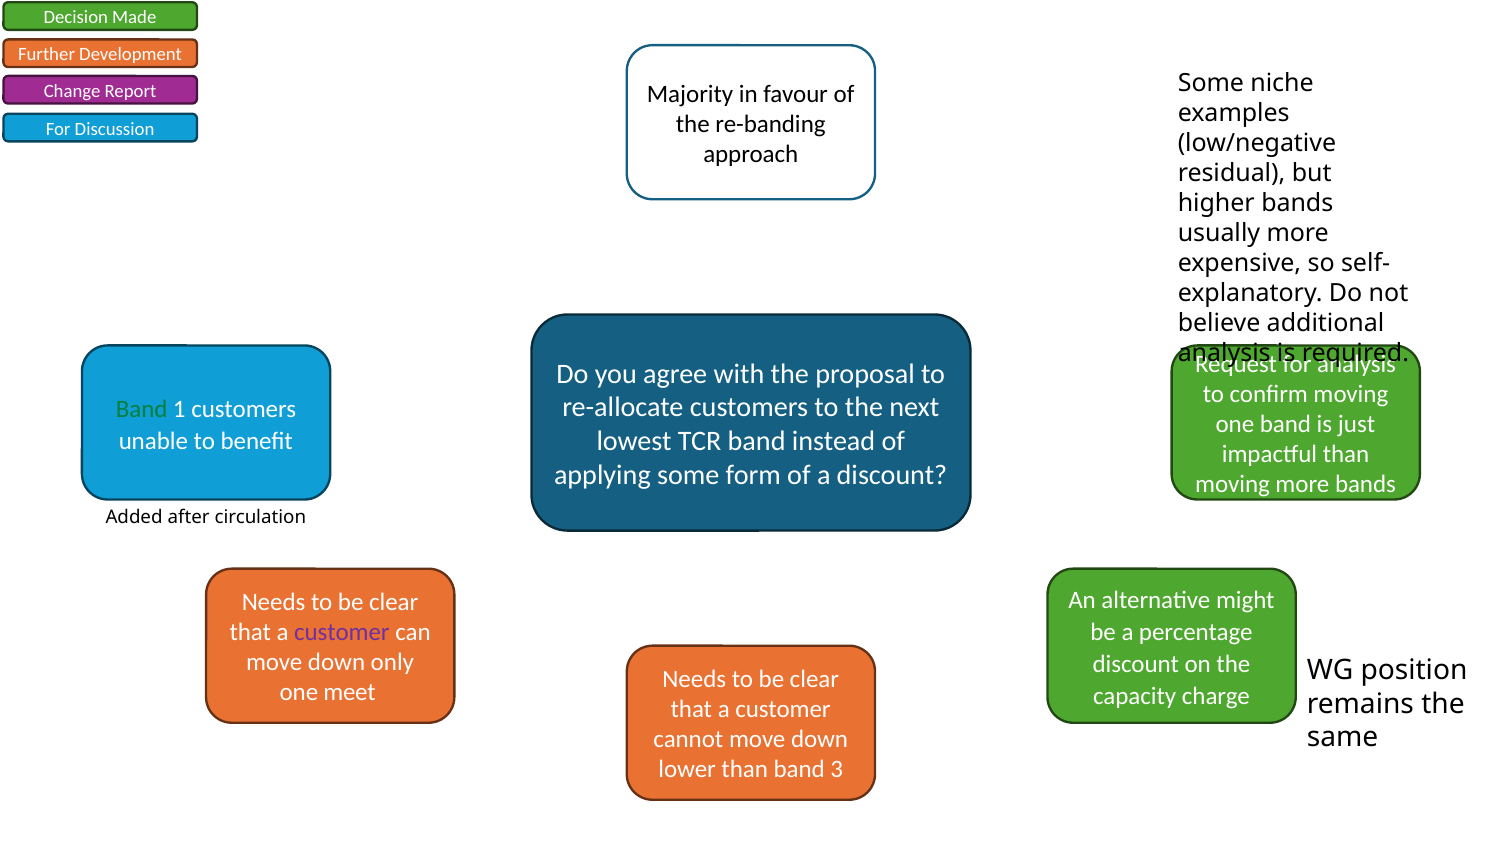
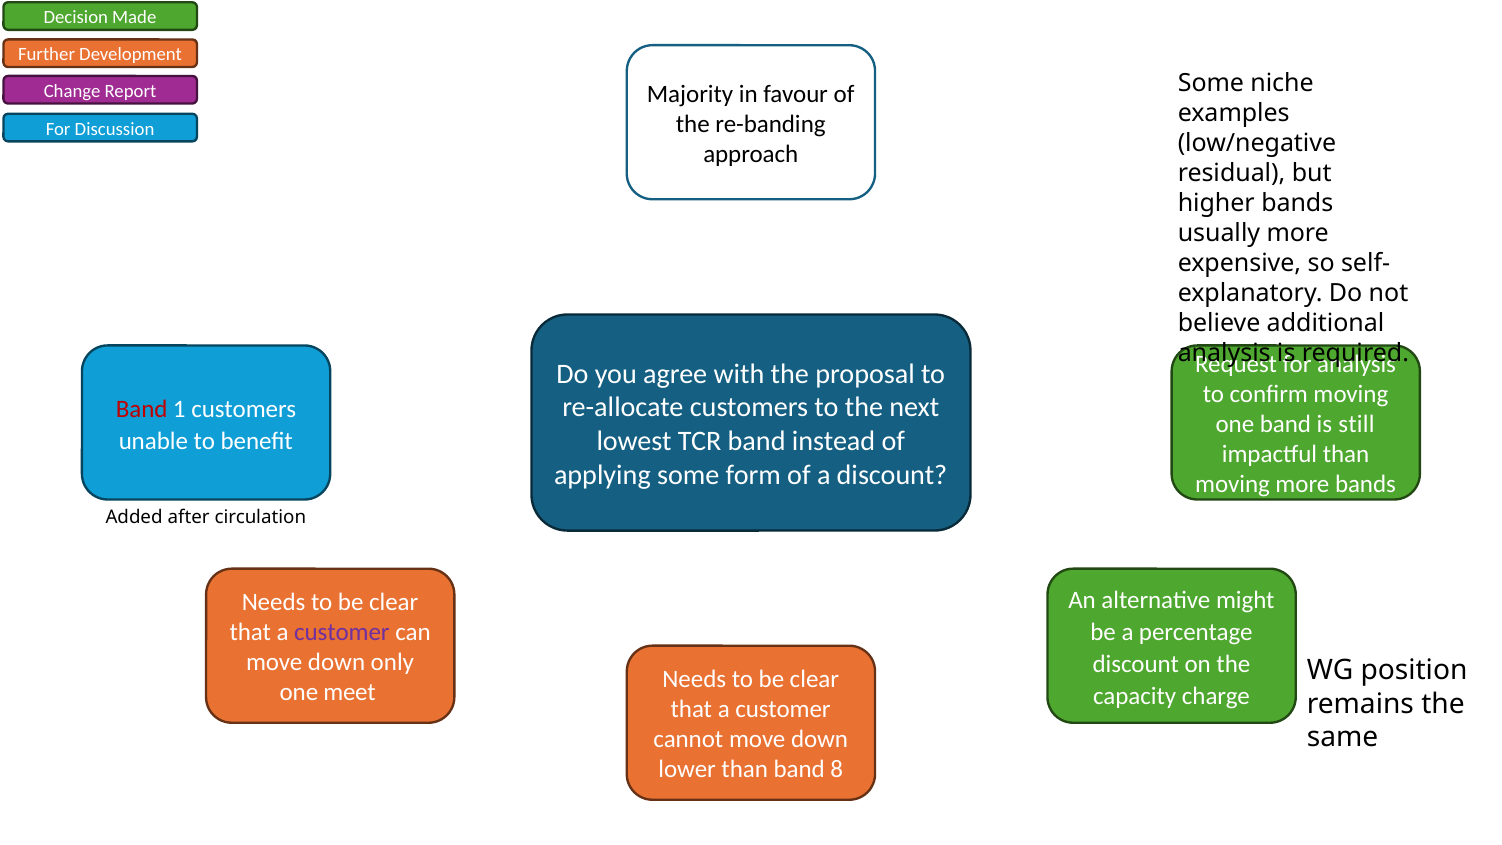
Band at (142, 409) colour: green -> red
just: just -> still
3: 3 -> 8
